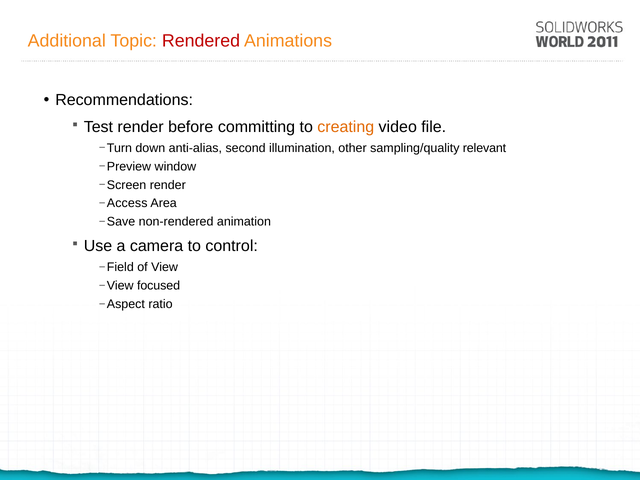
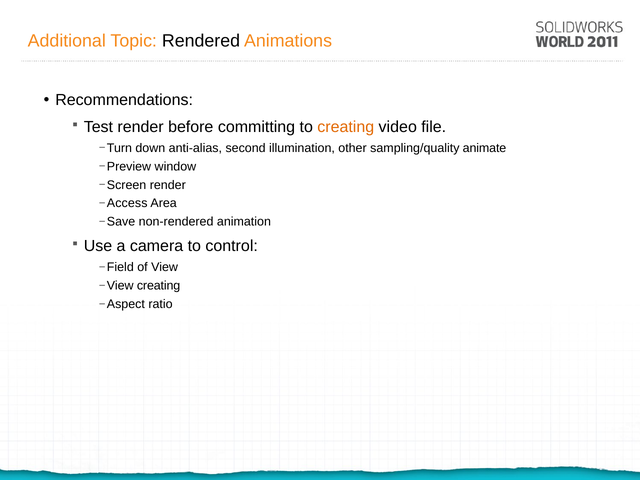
Rendered colour: red -> black
relevant: relevant -> animate
View focused: focused -> creating
